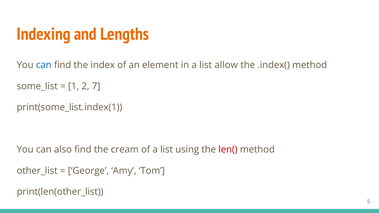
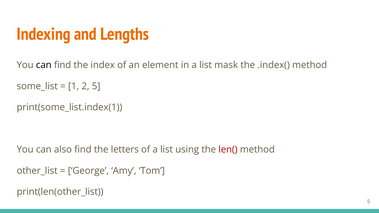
can at (44, 65) colour: blue -> black
allow: allow -> mask
2 7: 7 -> 5
cream: cream -> letters
